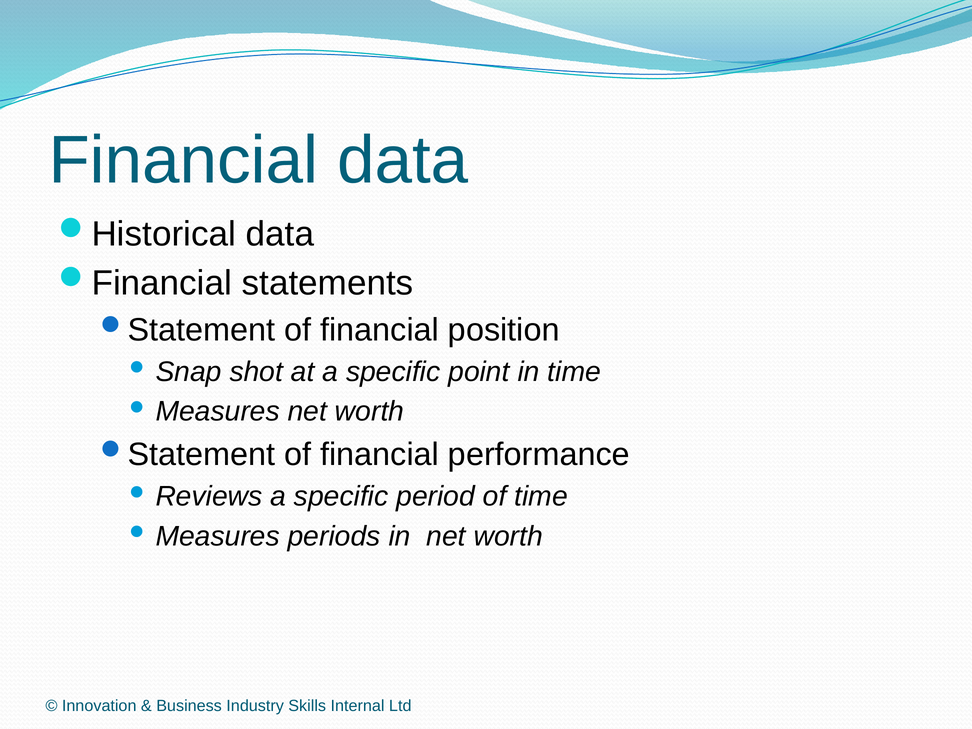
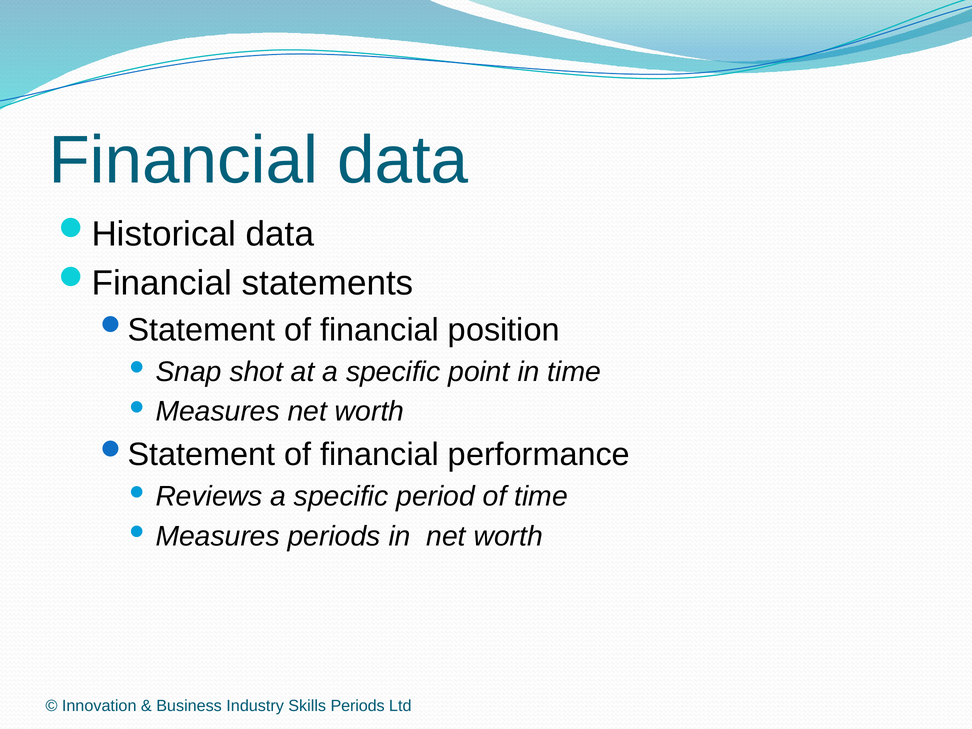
Skills Internal: Internal -> Periods
